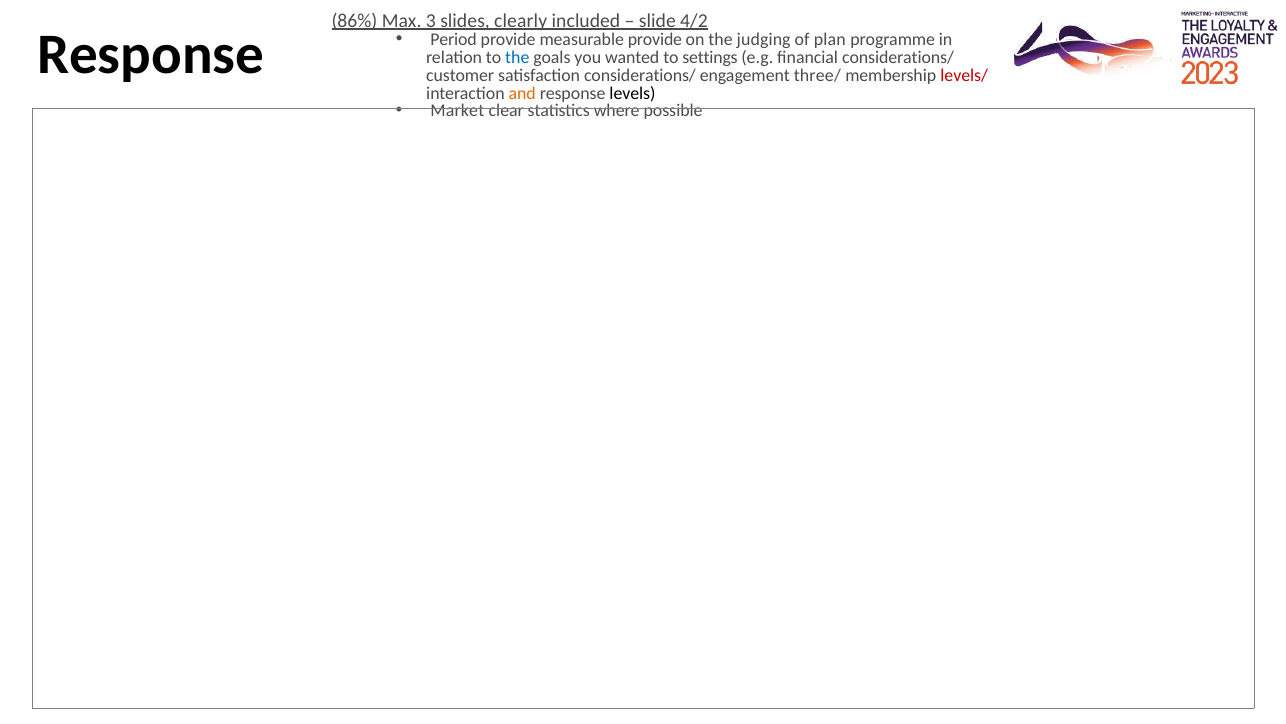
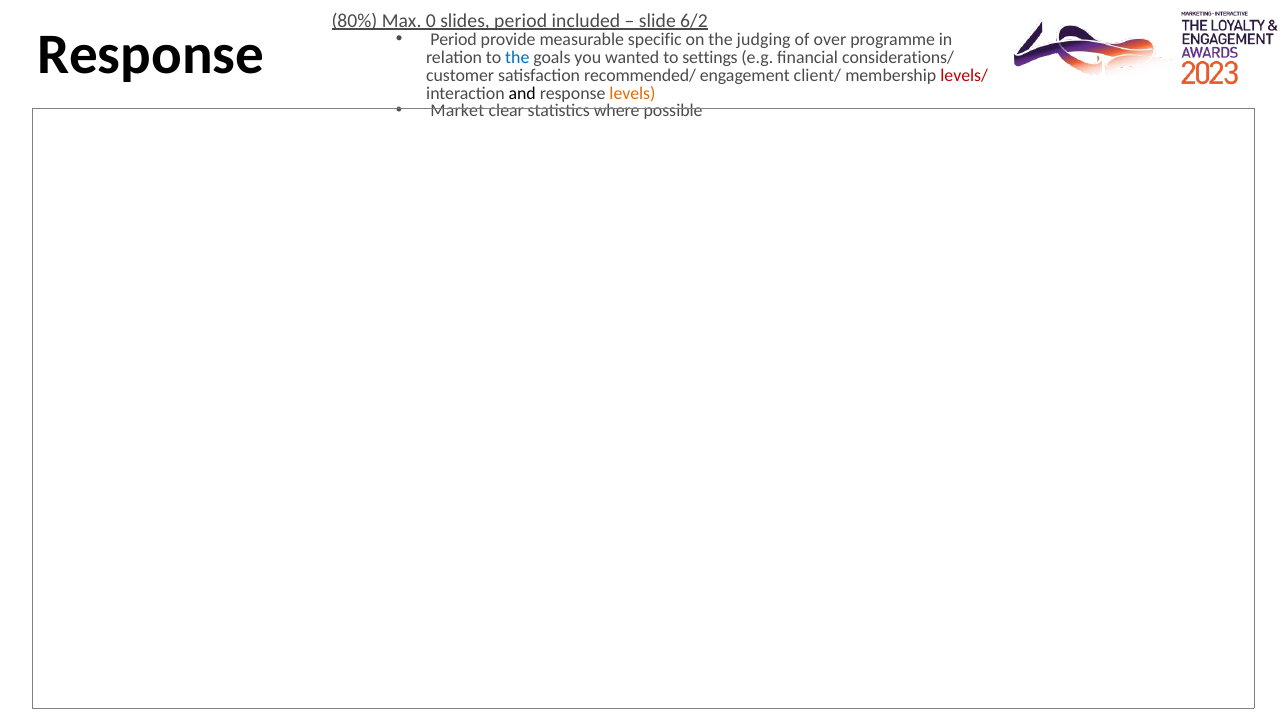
86%: 86% -> 80%
3: 3 -> 0
slides clearly: clearly -> period
4/2: 4/2 -> 6/2
measurable provide: provide -> specific
plan: plan -> over
satisfaction considerations/: considerations/ -> recommended/
three/: three/ -> client/
and colour: orange -> black
levels colour: black -> orange
